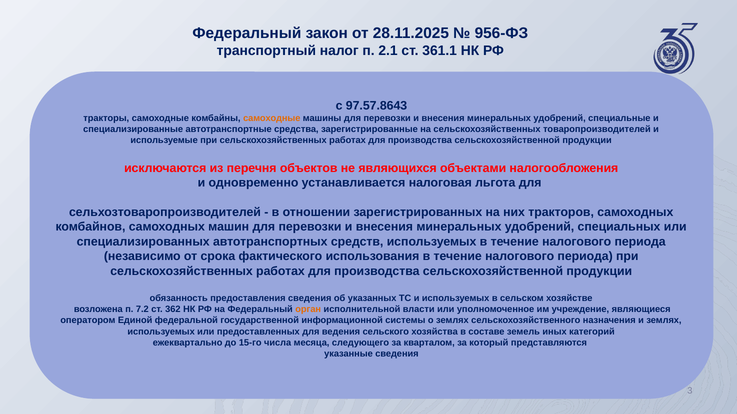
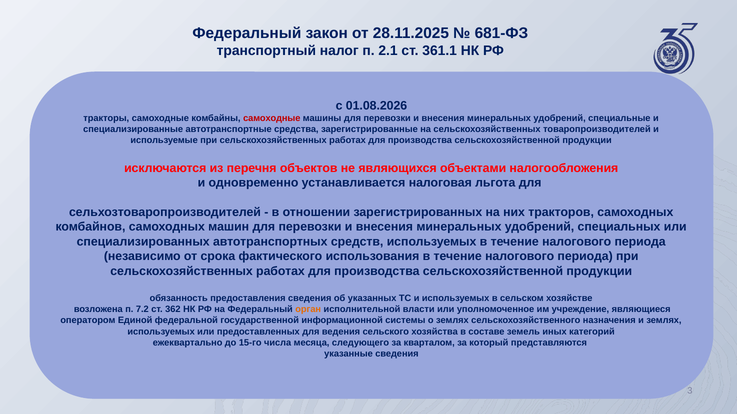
956-ФЗ: 956-ФЗ -> 681-ФЗ
97.57.8643: 97.57.8643 -> 01.08.2026
самоходные at (272, 118) colour: orange -> red
